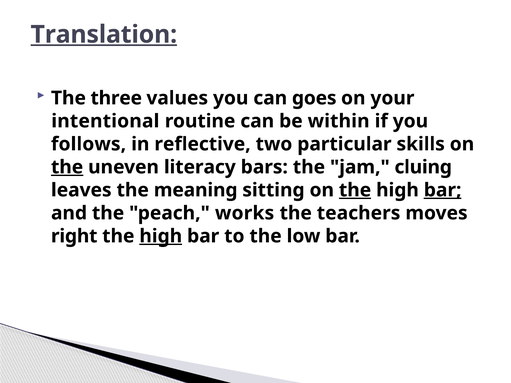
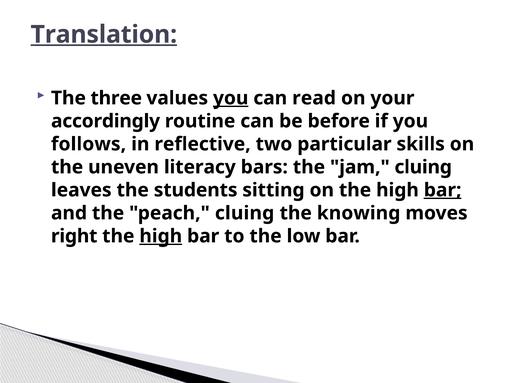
you at (231, 98) underline: none -> present
goes: goes -> read
intentional: intentional -> accordingly
within: within -> before
the at (67, 167) underline: present -> none
meaning: meaning -> students
the at (355, 190) underline: present -> none
peach works: works -> cluing
teachers: teachers -> knowing
